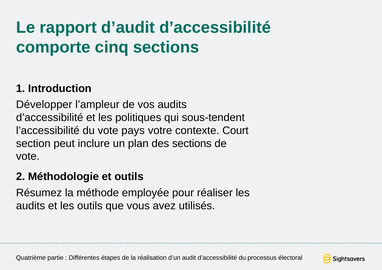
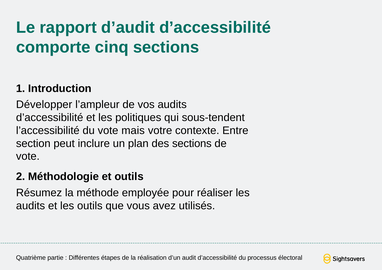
pays: pays -> mais
Court: Court -> Entre
